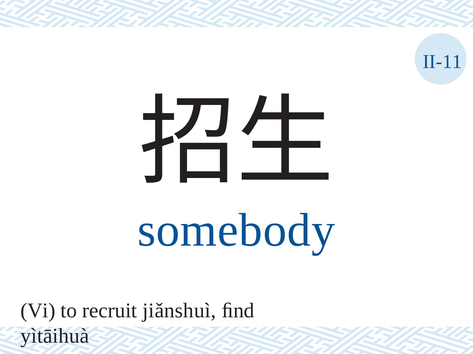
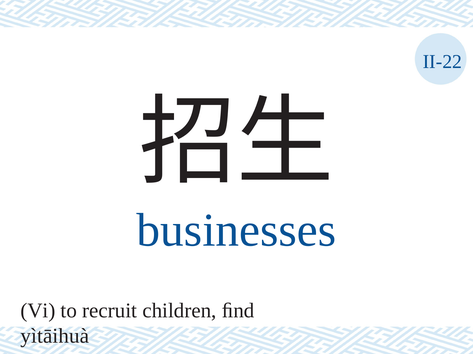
II-11: II-11 -> II-22
somebody: somebody -> businesses
jiǎnshuì: jiǎnshuì -> children
